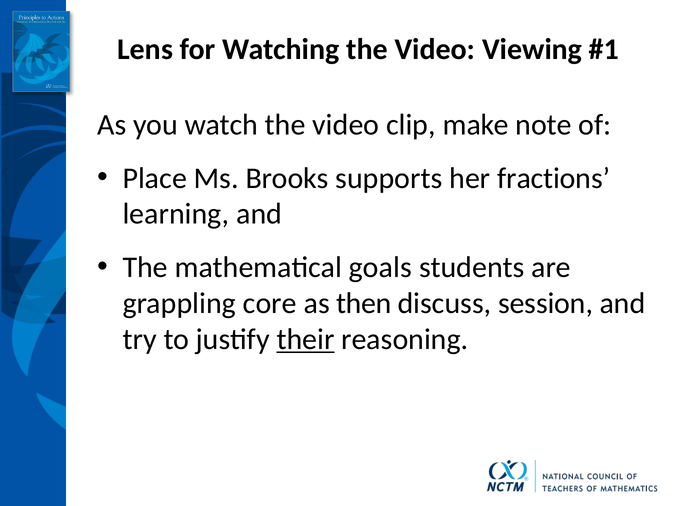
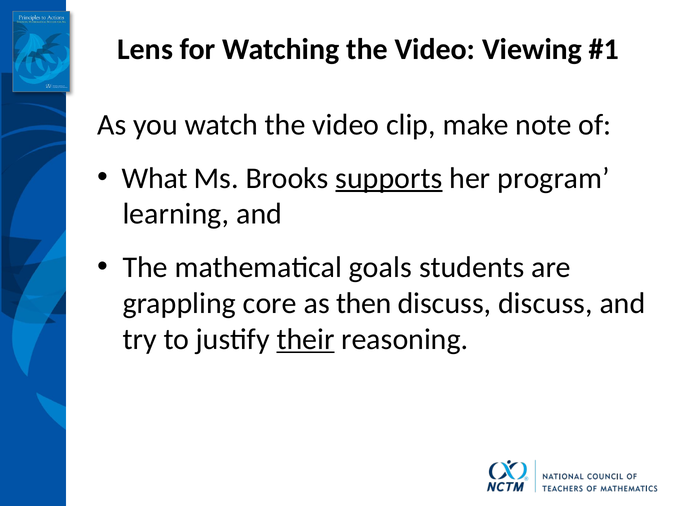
Place: Place -> What
supports underline: none -> present
fractions: fractions -> program
discuss session: session -> discuss
